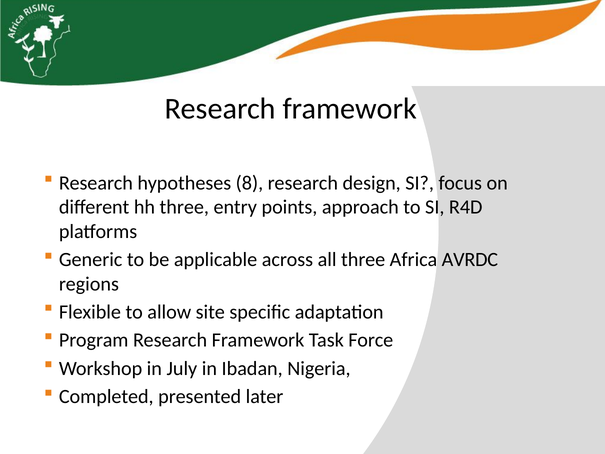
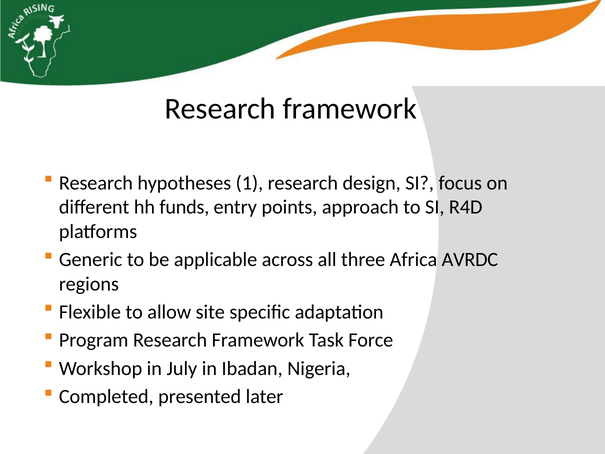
8: 8 -> 1
hh three: three -> funds
